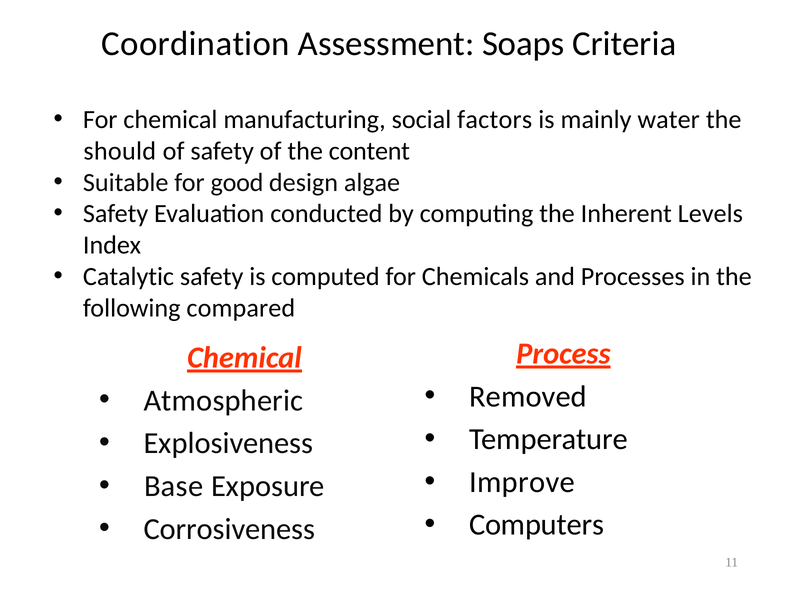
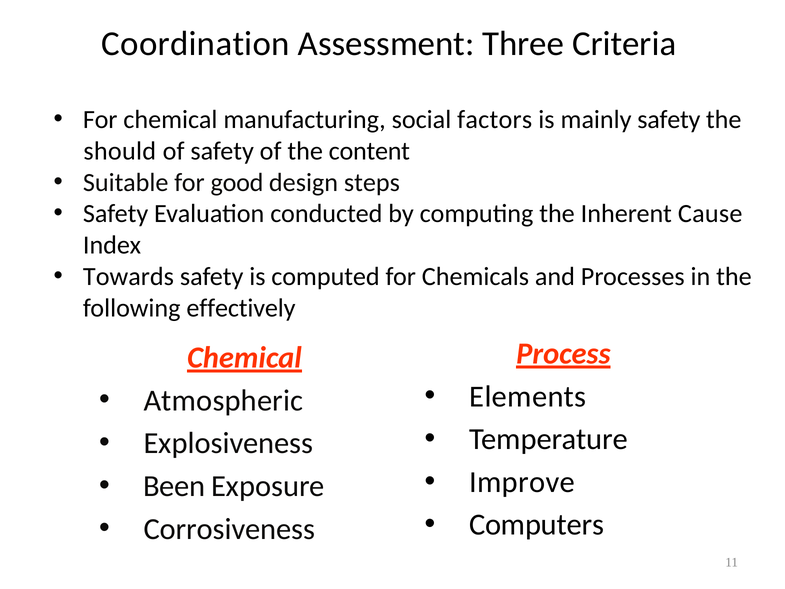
Soaps: Soaps -> Three
mainly water: water -> safety
algae: algae -> steps
Levels: Levels -> Cause
Catalytic: Catalytic -> Towards
compared: compared -> effectively
Removed: Removed -> Elements
Base: Base -> Been
